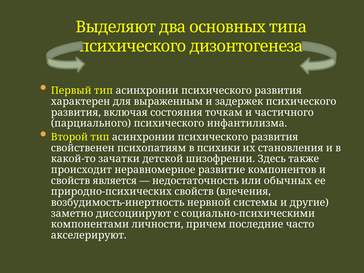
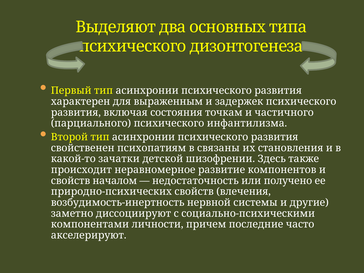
психики: психики -> связаны
является: является -> началом
обычных: обычных -> получено
